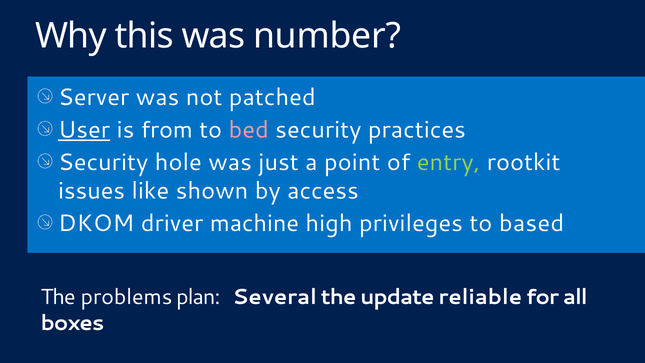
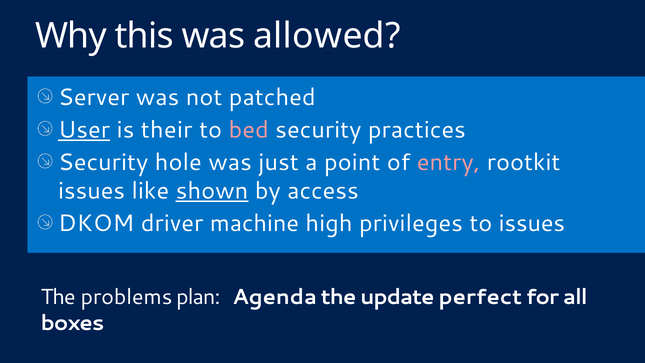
number: number -> allowed
from: from -> their
entry colour: light green -> pink
shown underline: none -> present
to based: based -> issues
Several: Several -> Agenda
reliable: reliable -> perfect
